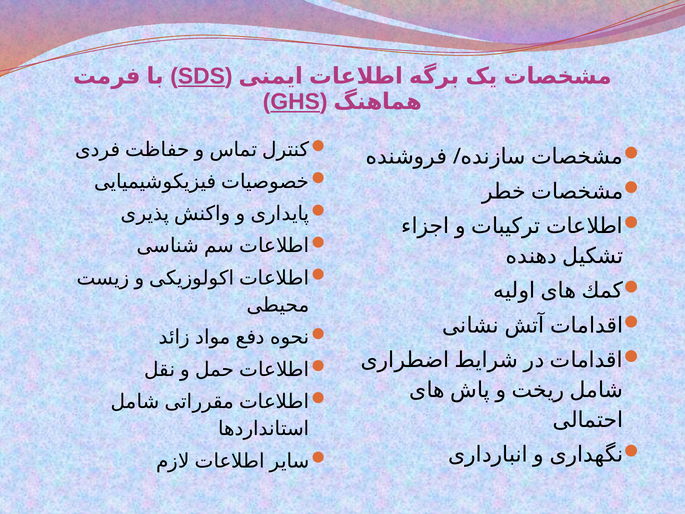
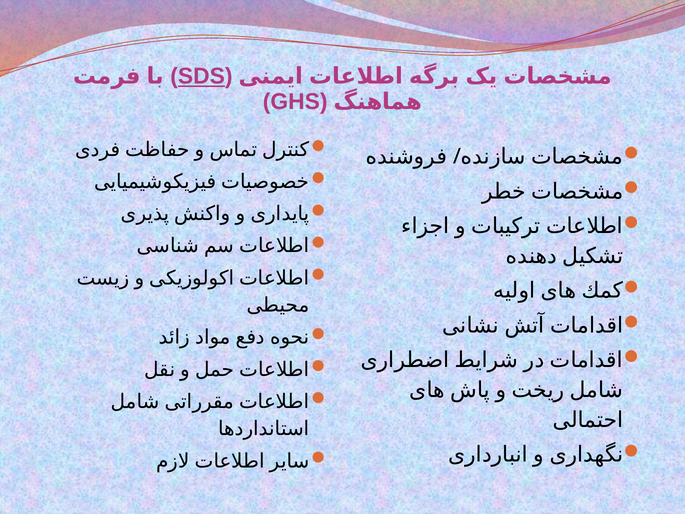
GHS underline: present -> none
